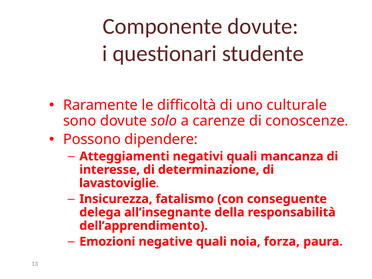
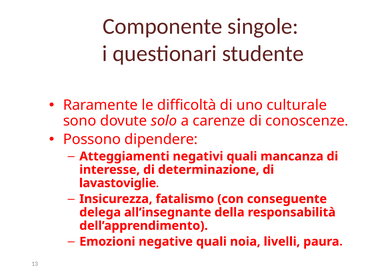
Componente dovute: dovute -> singole
forza: forza -> livelli
